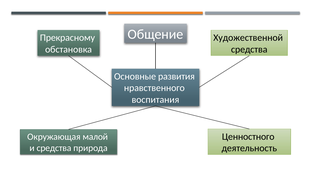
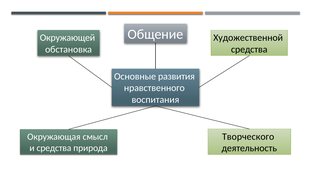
Прекрасному: Прекрасному -> Окружающей
Ценностного: Ценностного -> Творческого
малой: малой -> смысл
